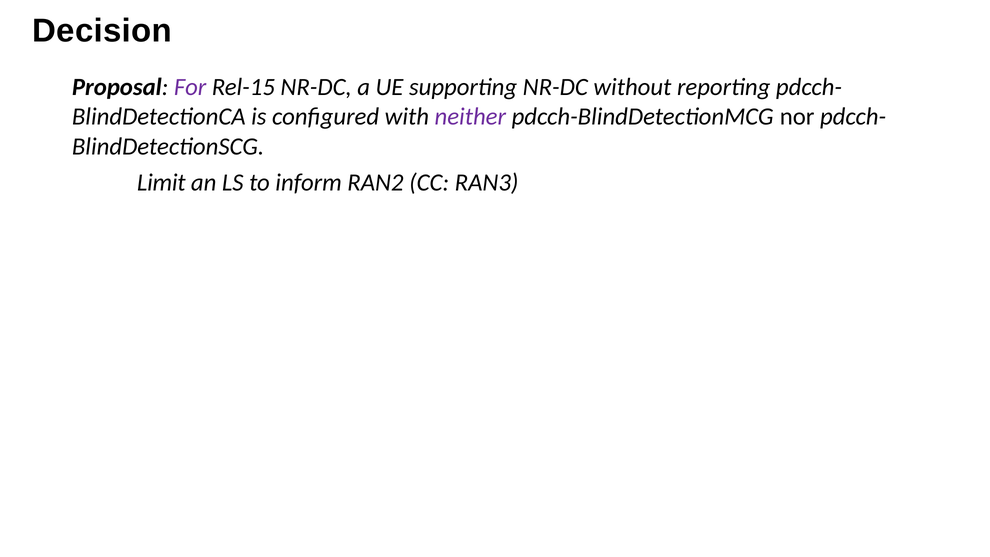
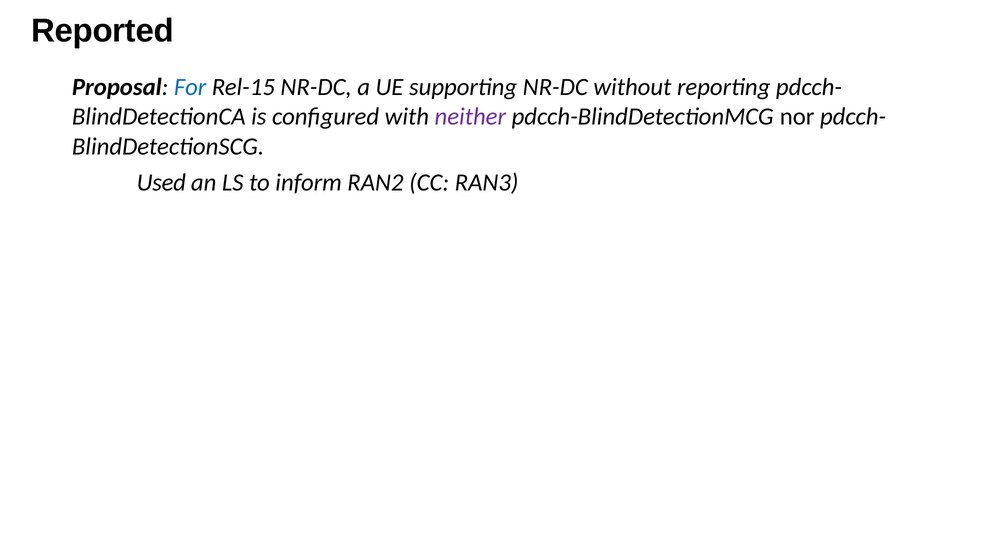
Decision: Decision -> Reported
For colour: purple -> blue
Limit: Limit -> Used
